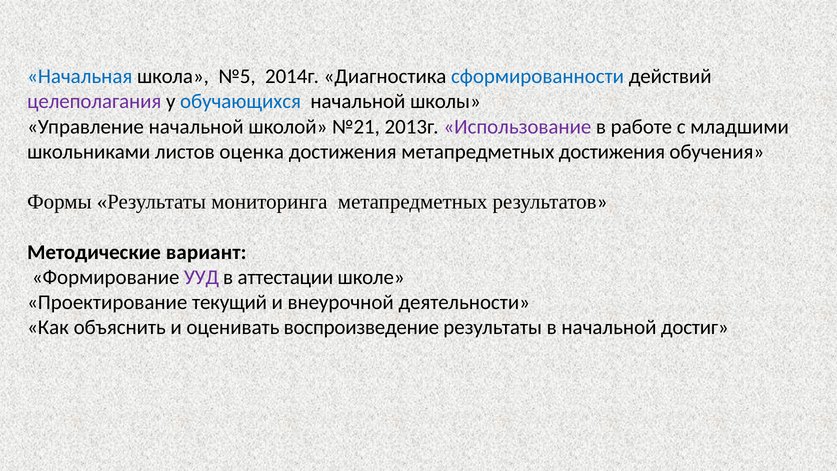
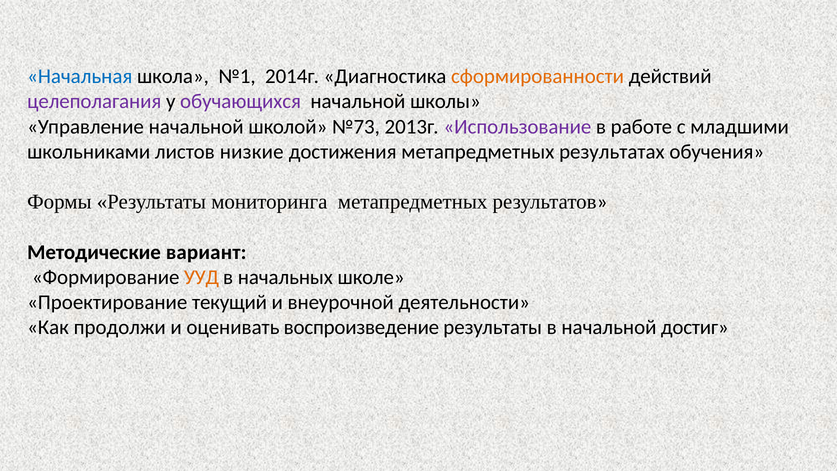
№5: №5 -> №1
сформированности colour: blue -> orange
обучающихся colour: blue -> purple
№21: №21 -> №73
оценка: оценка -> низкие
метапредметных достижения: достижения -> результатах
УУД colour: purple -> orange
аттестации: аттестации -> начальных
объяснить: объяснить -> продолжи
